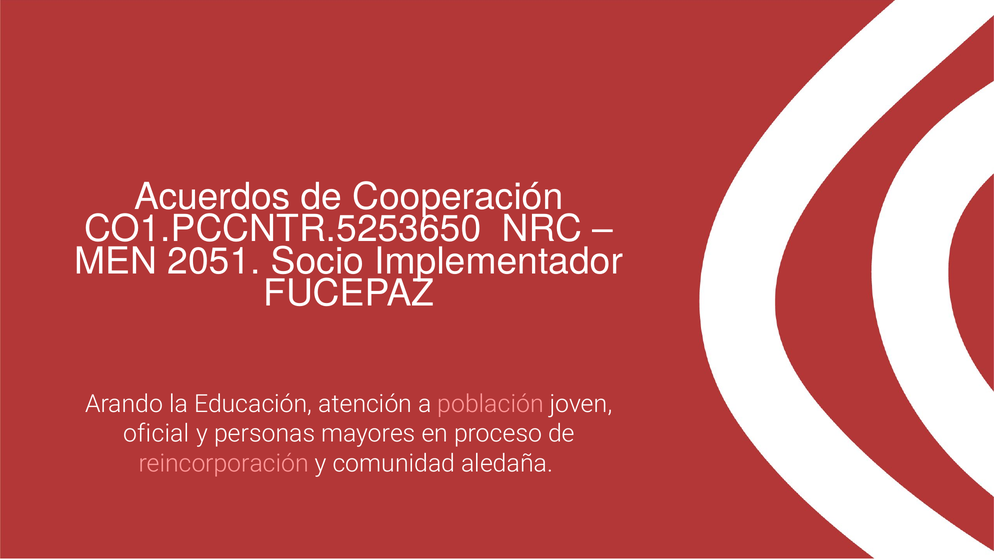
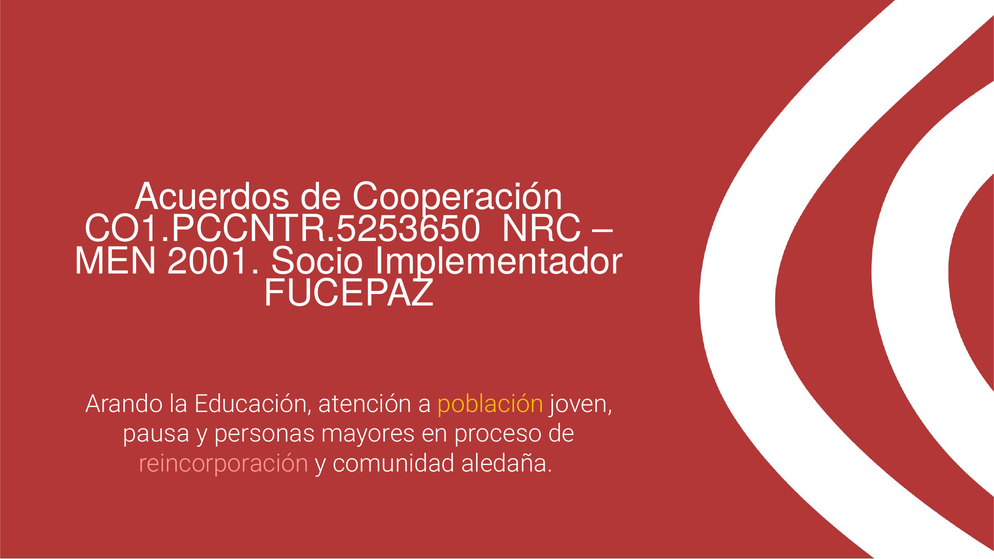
2051: 2051 -> 2001
población colour: pink -> yellow
oficial: oficial -> pausa
